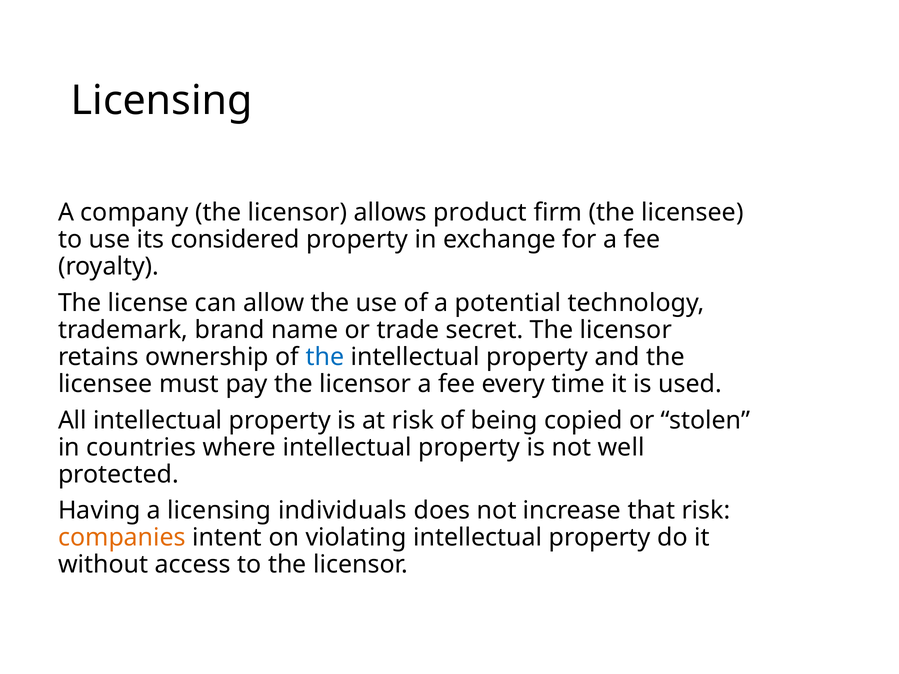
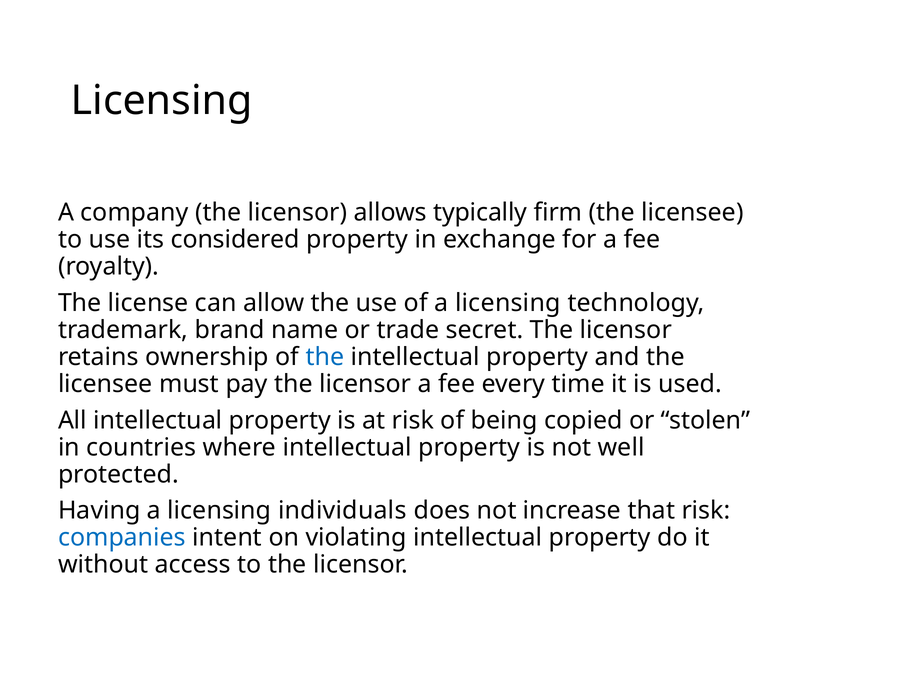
product: product -> typically
of a potential: potential -> licensing
companies colour: orange -> blue
